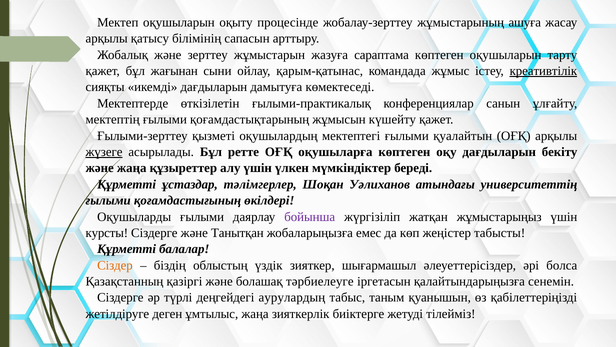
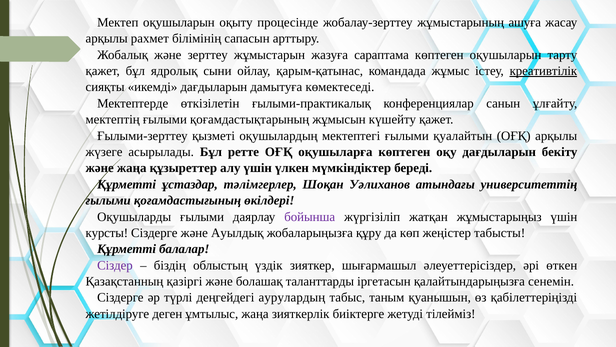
қатысу: қатысу -> рахмет
жағынан: жағынан -> ядролық
жүзеге underline: present -> none
Танытқан: Танытқан -> Ауылдық
емес: емес -> құру
Сіздер colour: orange -> purple
болса: болса -> өткен
тәрбиелеуге: тәрбиелеуге -> таланттарды
